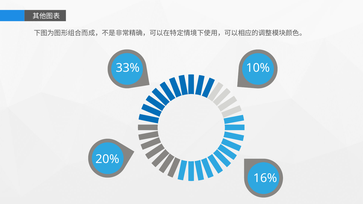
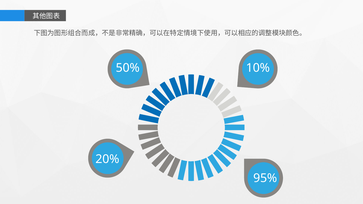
33%: 33% -> 50%
16%: 16% -> 95%
